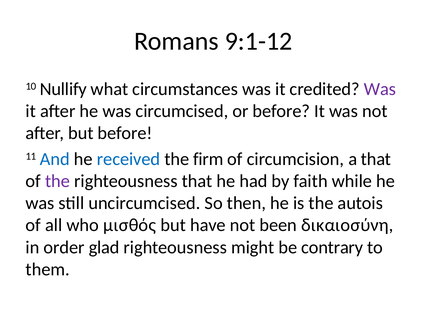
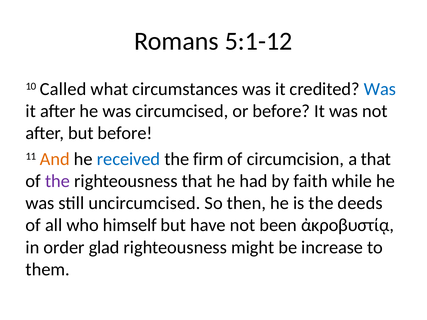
9:1-12: 9:1-12 -> 5:1-12
Nullify: Nullify -> Called
Was at (380, 89) colour: purple -> blue
And colour: blue -> orange
autois: autois -> deeds
μισθός: μισθός -> himself
δικαιοσύνη: δικαιοσύνη -> ἀκροβυστίᾳ
contrary: contrary -> increase
